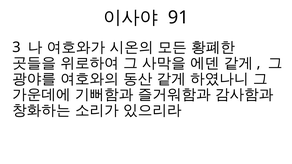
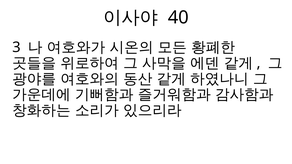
91: 91 -> 40
